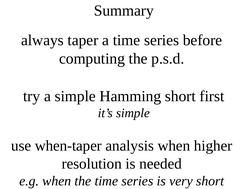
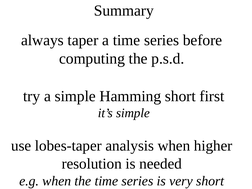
when-taper: when-taper -> lobes-taper
